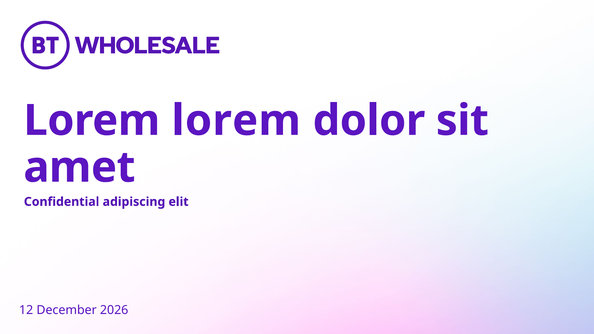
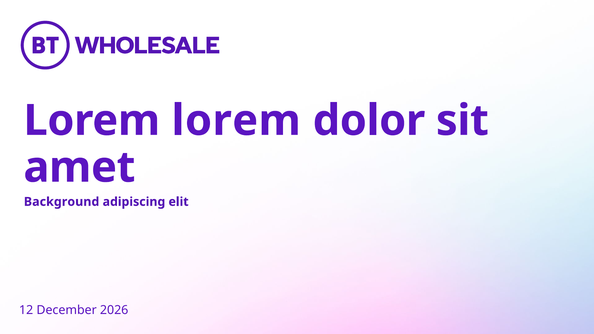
Confidential: Confidential -> Background
